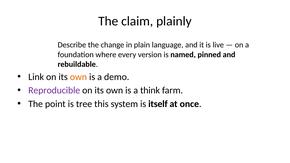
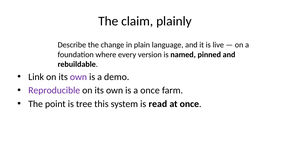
own at (78, 77) colour: orange -> purple
a think: think -> once
itself: itself -> read
